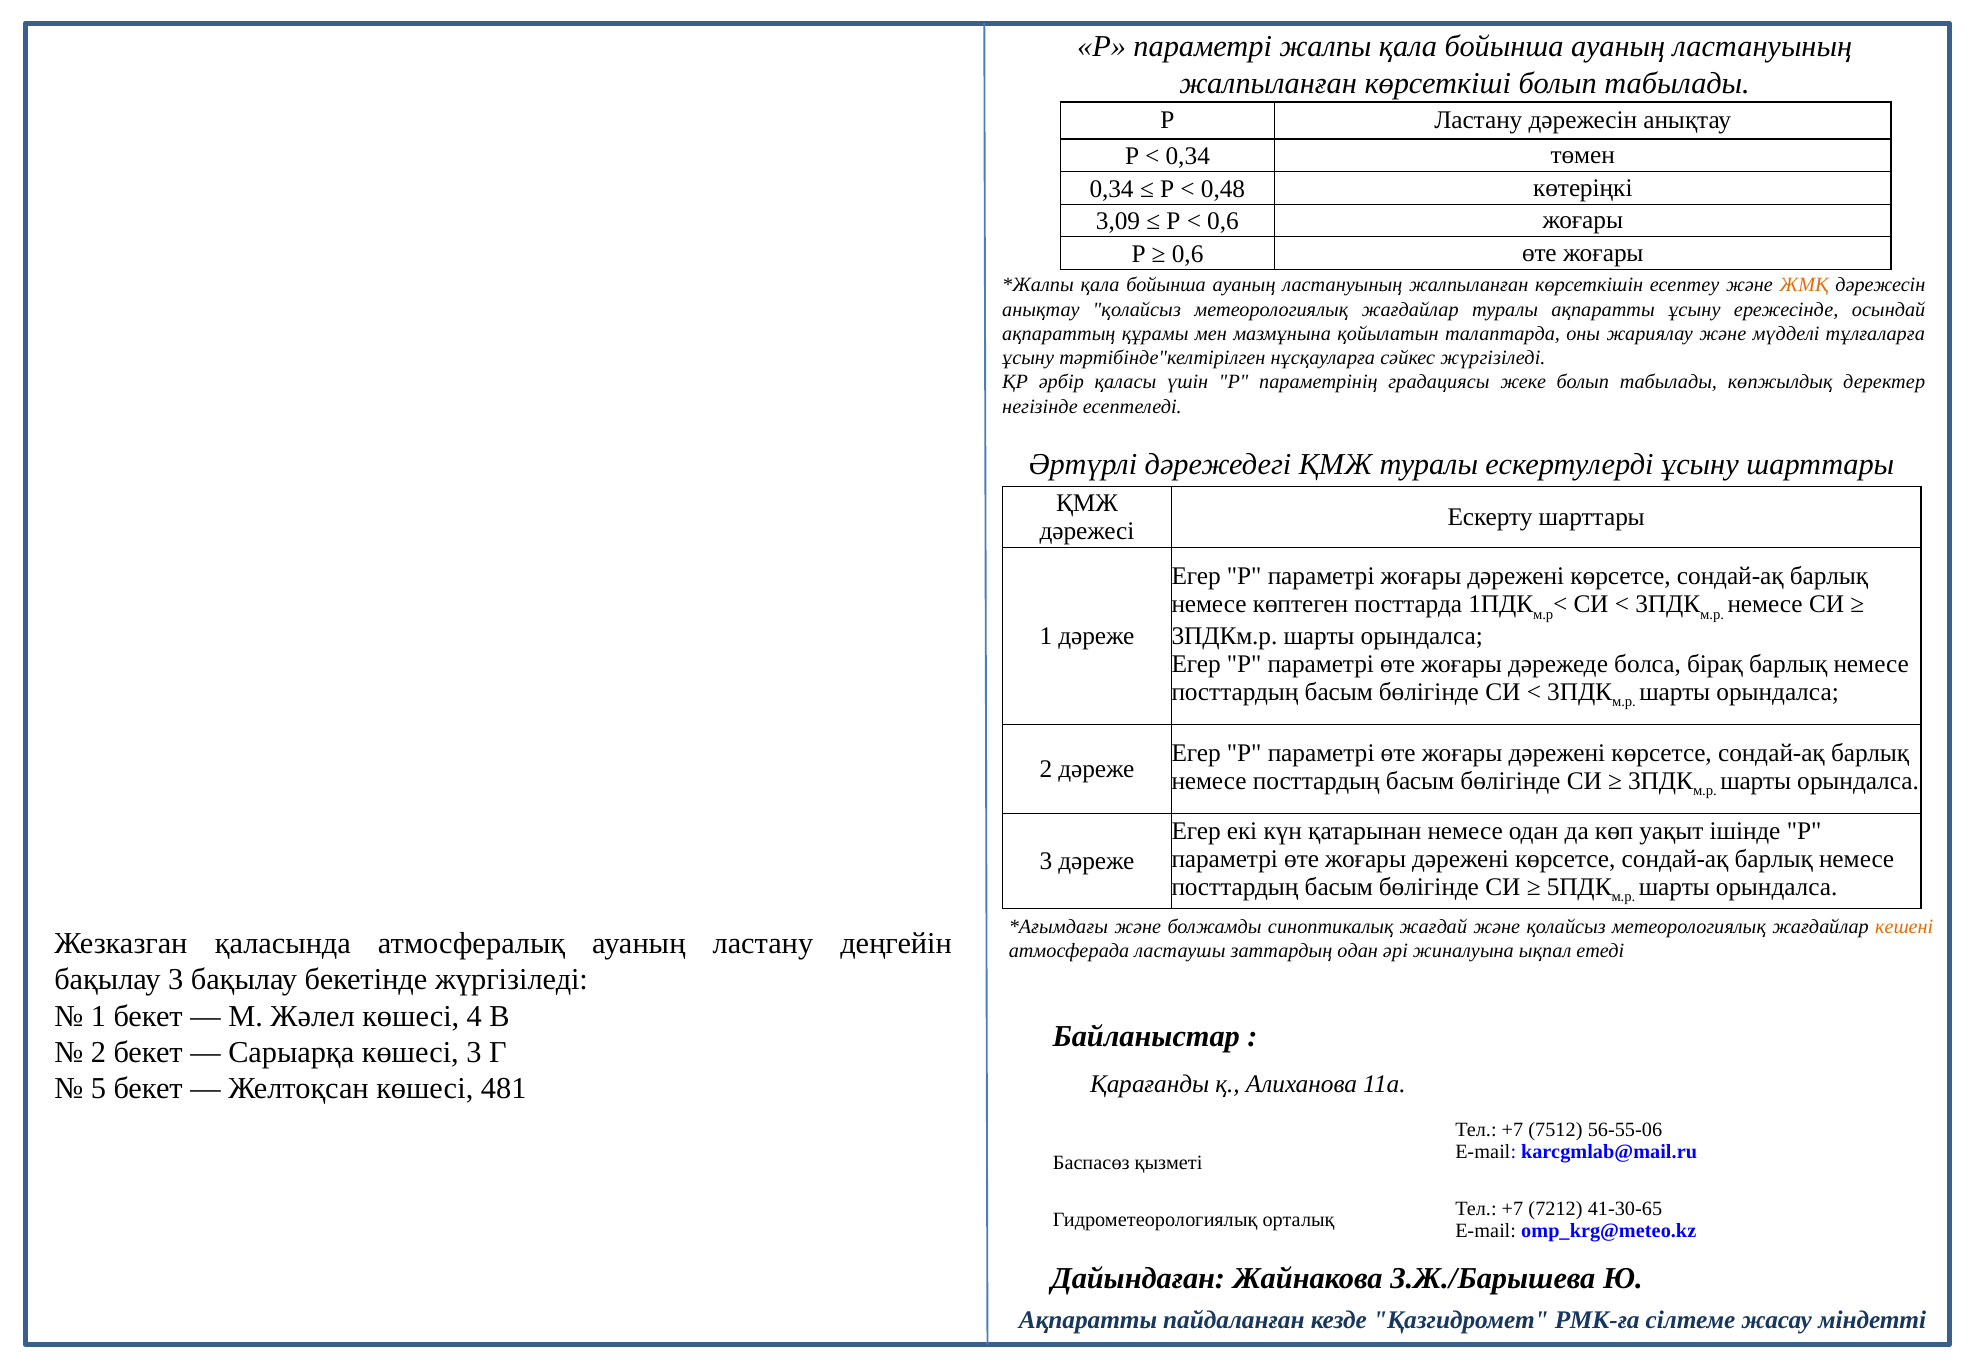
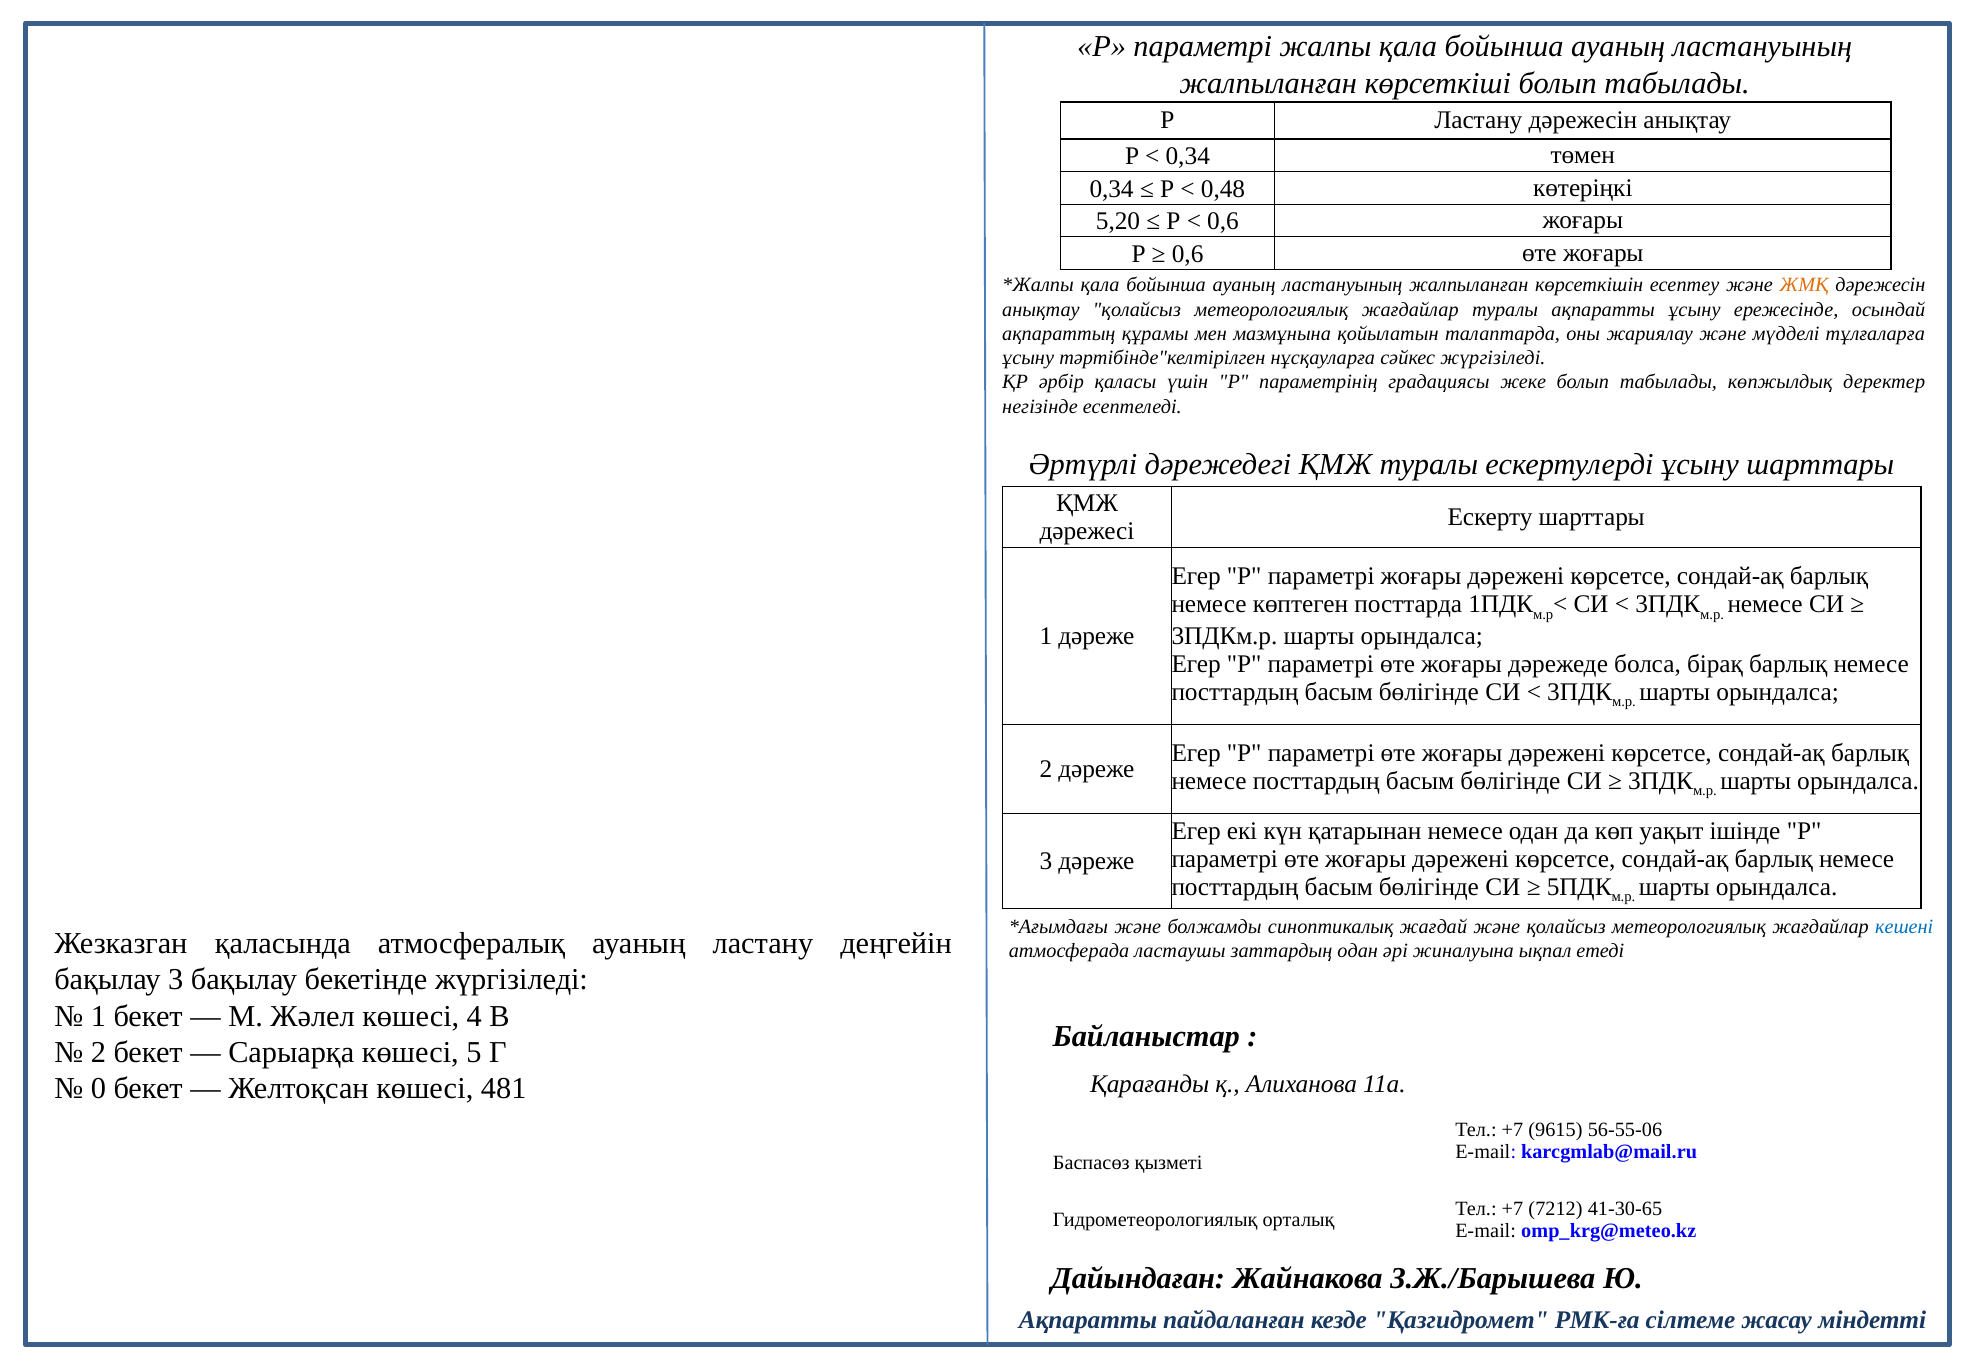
3,09: 3,09 -> 5,20
кешені colour: orange -> blue
көшесі 3: 3 -> 5
5: 5 -> 0
7512: 7512 -> 9615
